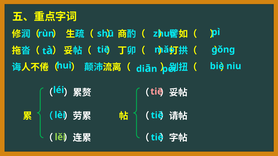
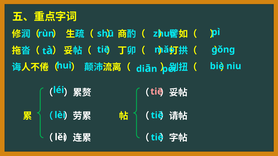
lěi colour: light green -> white
